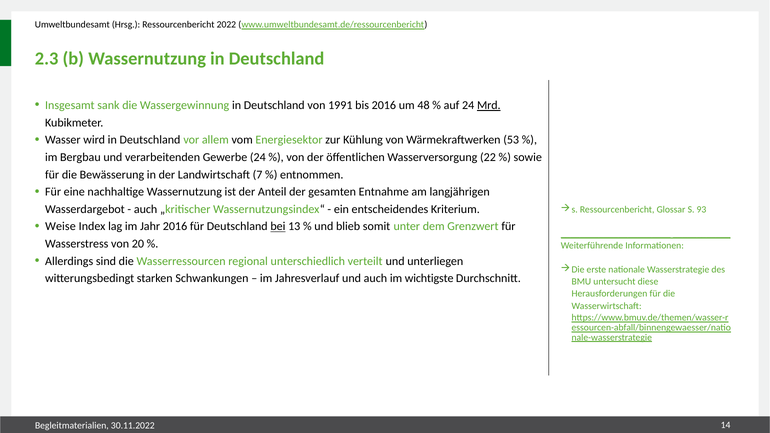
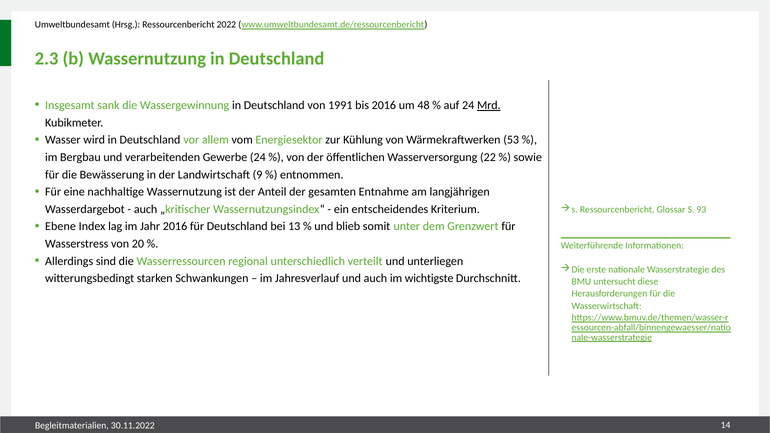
7: 7 -> 9
Weise: Weise -> Ebene
bei underline: present -> none
